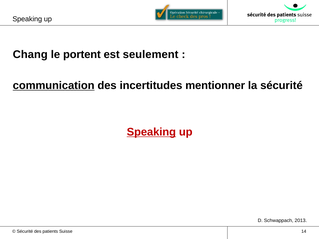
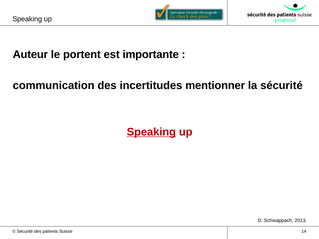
Chang: Chang -> Auteur
seulement: seulement -> importante
communication underline: present -> none
